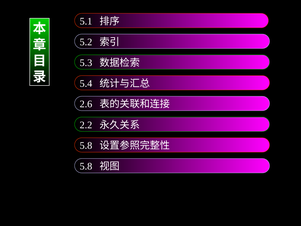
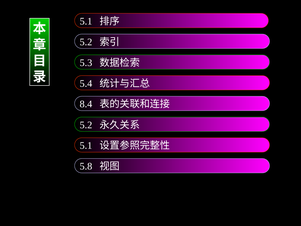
2.6: 2.6 -> 8.4
2.2 at (86, 125): 2.2 -> 5.2
5.8 at (86, 146): 5.8 -> 5.1
